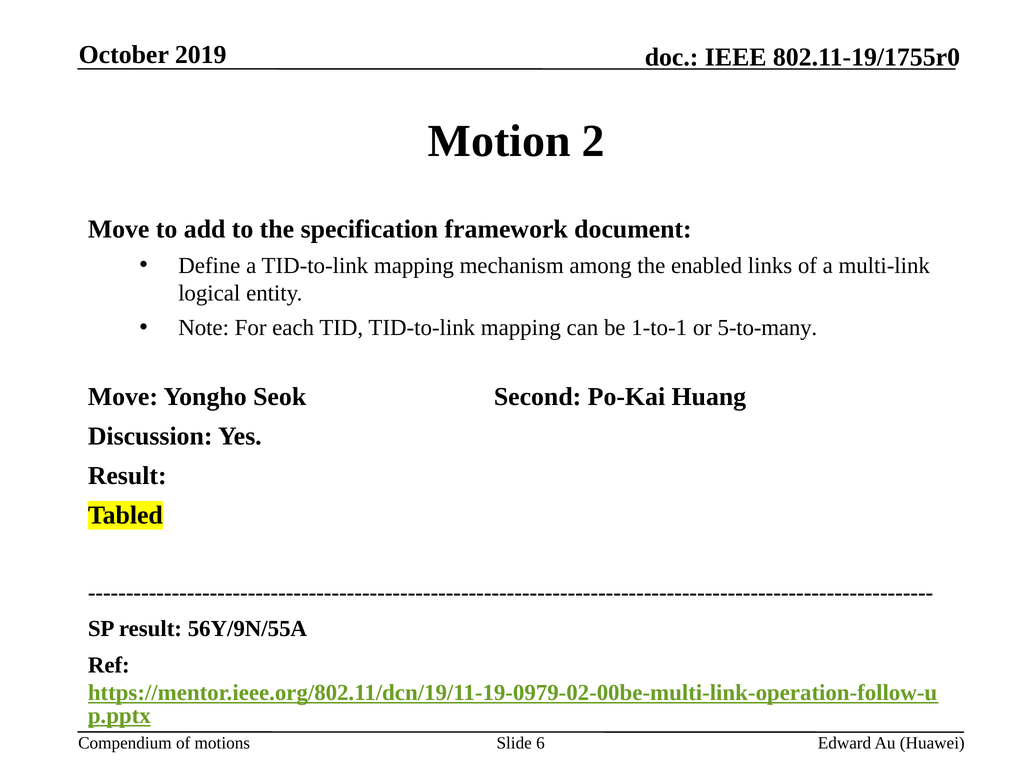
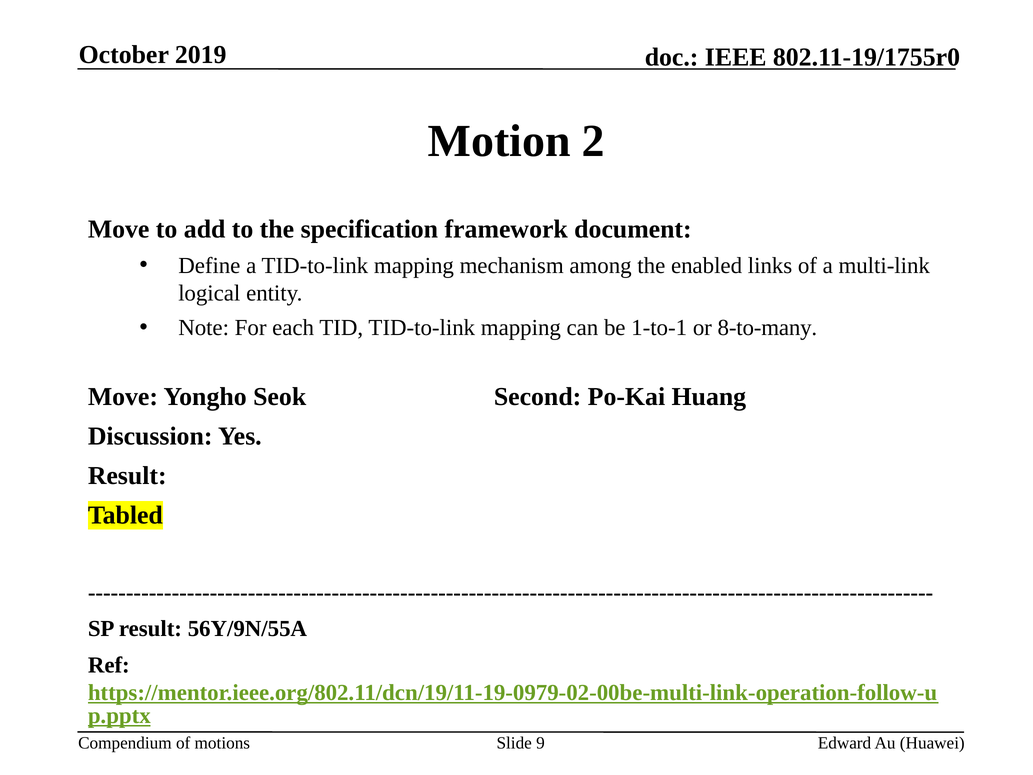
5-to-many: 5-to-many -> 8-to-many
6: 6 -> 9
